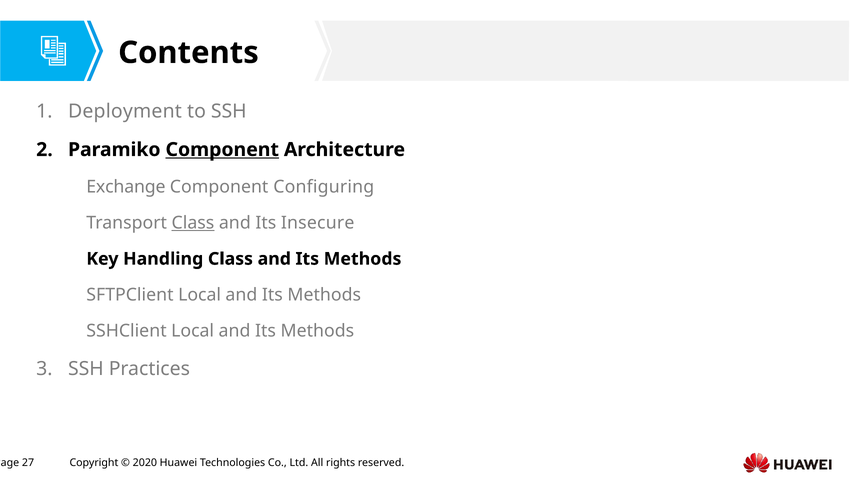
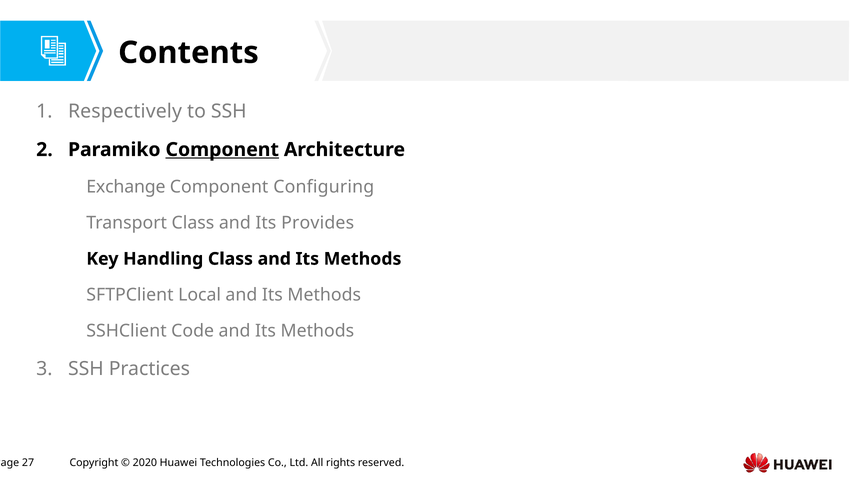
Deployment: Deployment -> Respectively
Class at (193, 223) underline: present -> none
Insecure: Insecure -> Provides
SSHClient Local: Local -> Code
